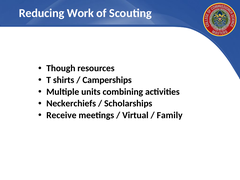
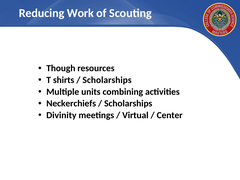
Camperships at (107, 80): Camperships -> Scholarships
Receive: Receive -> Divinity
Family: Family -> Center
